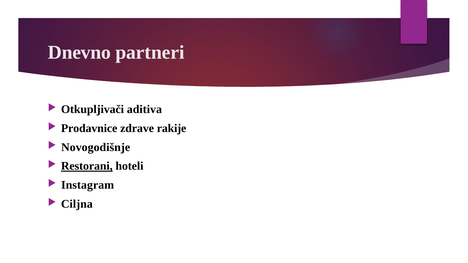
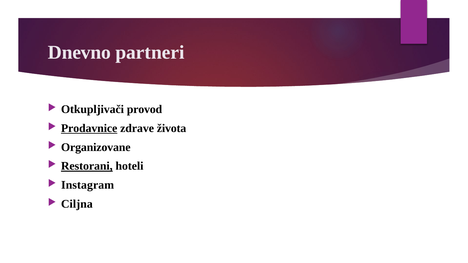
aditiva: aditiva -> provod
Prodavnice underline: none -> present
rakije: rakije -> života
Novogodišnje: Novogodišnje -> Organizovane
